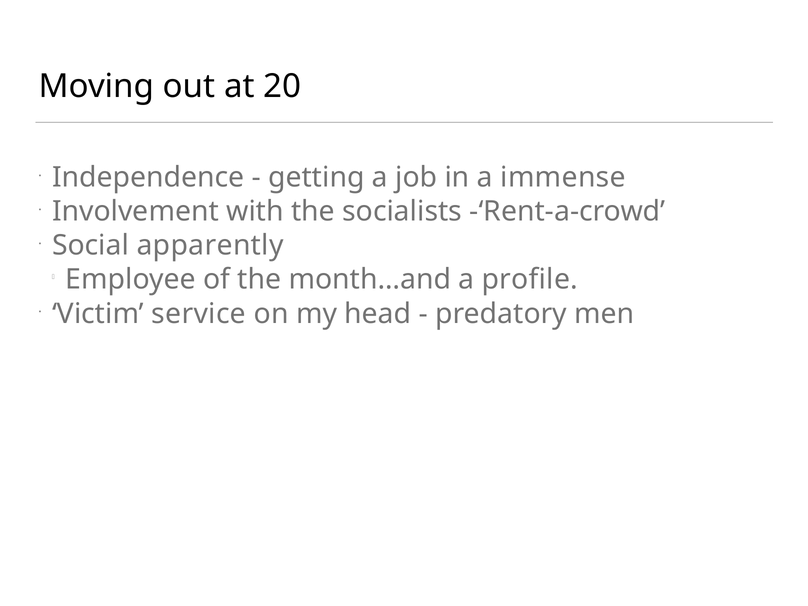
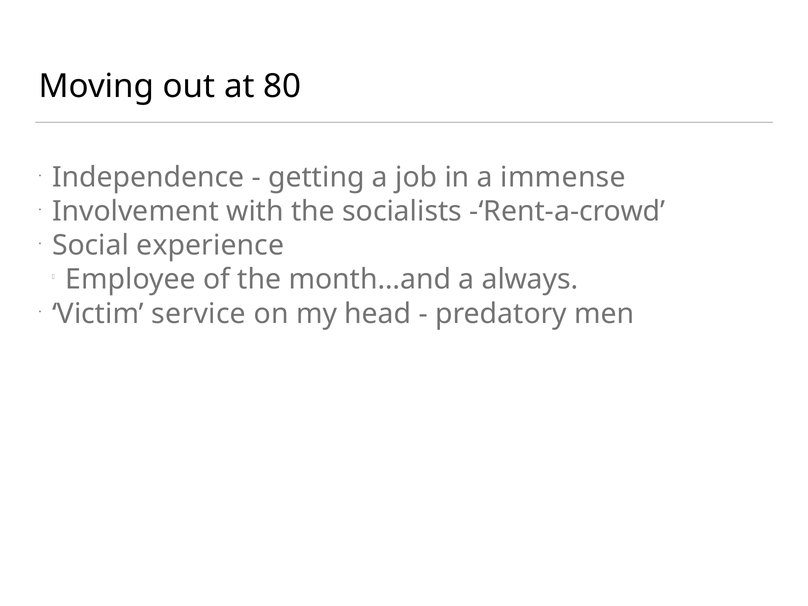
20: 20 -> 80
apparently: apparently -> experience
profile: profile -> always
